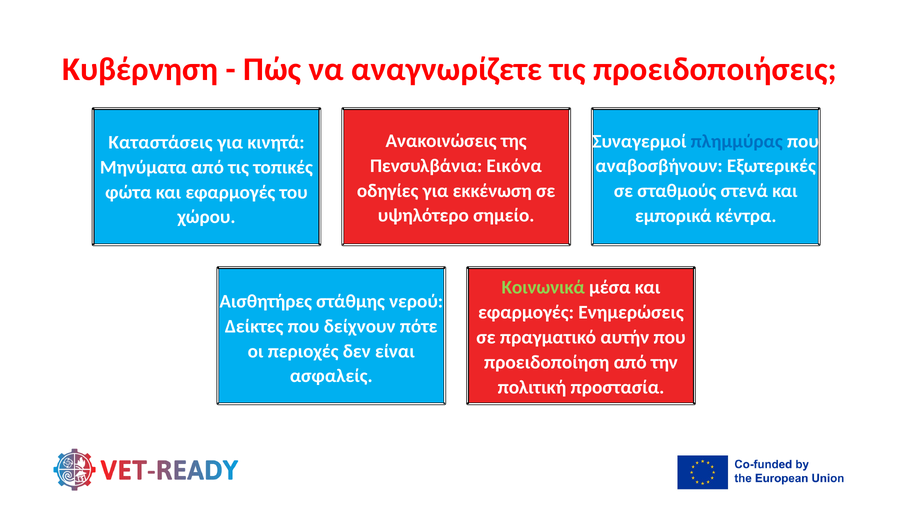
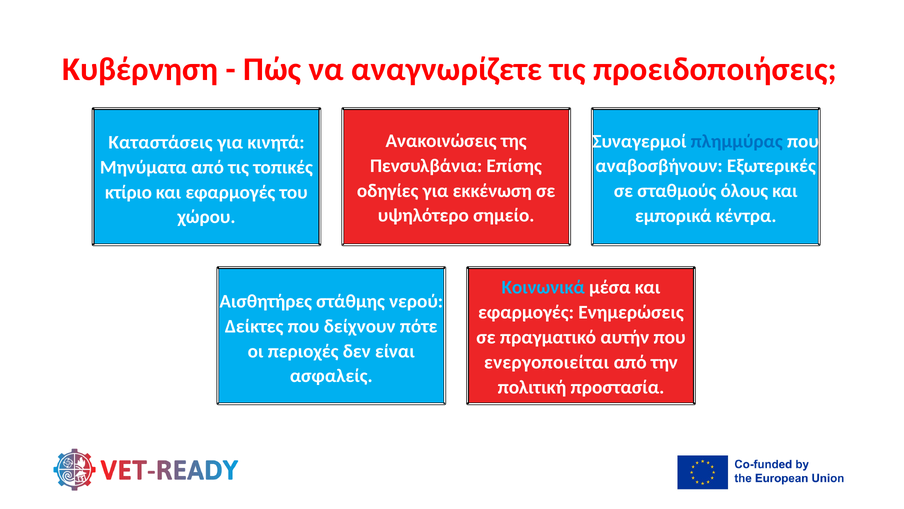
Εικόνα: Εικόνα -> Επίσης
στενά: στενά -> όλους
φώτα: φώτα -> κτίριο
Κοινωνικά colour: light green -> light blue
προειδοποίηση: προειδοποίηση -> ενεργοποιείται
